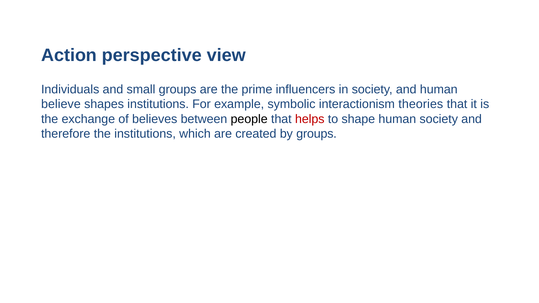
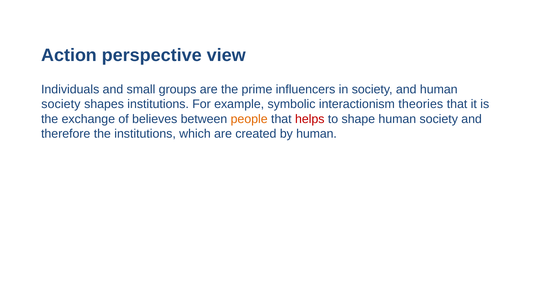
believe at (61, 104): believe -> society
people colour: black -> orange
by groups: groups -> human
